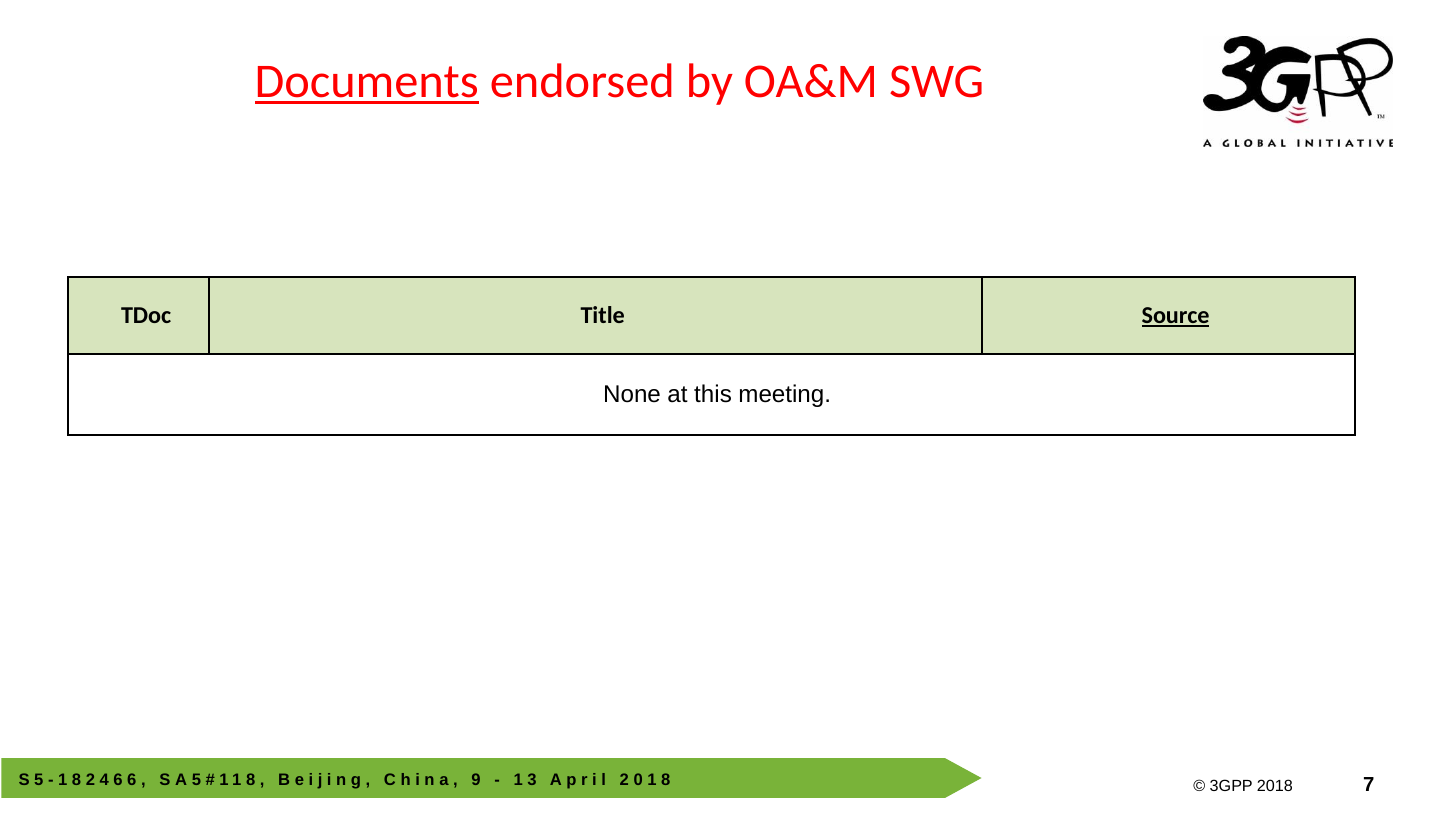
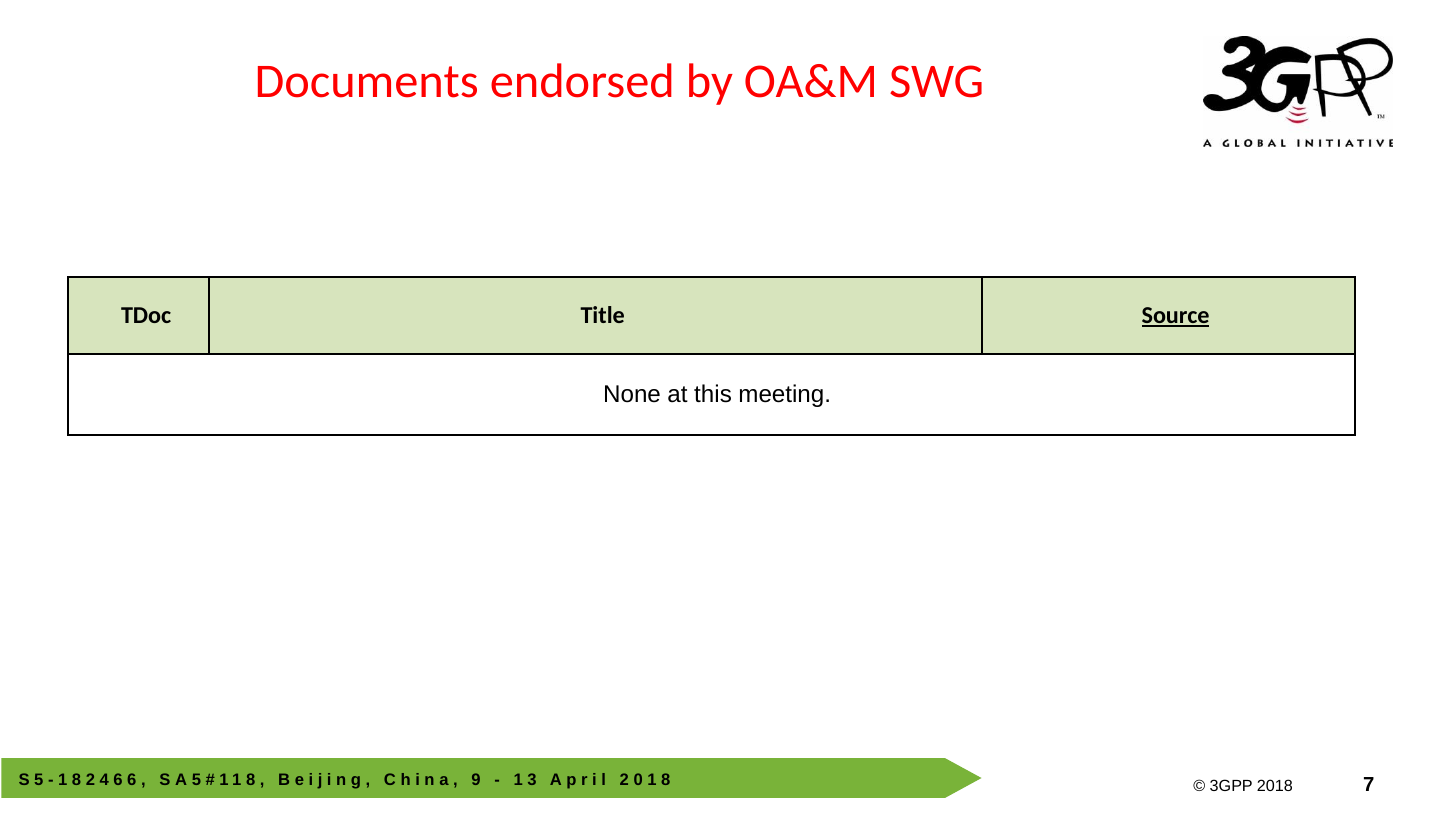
Documents underline: present -> none
